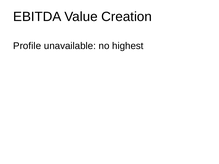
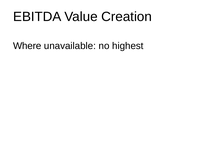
Profile: Profile -> Where
